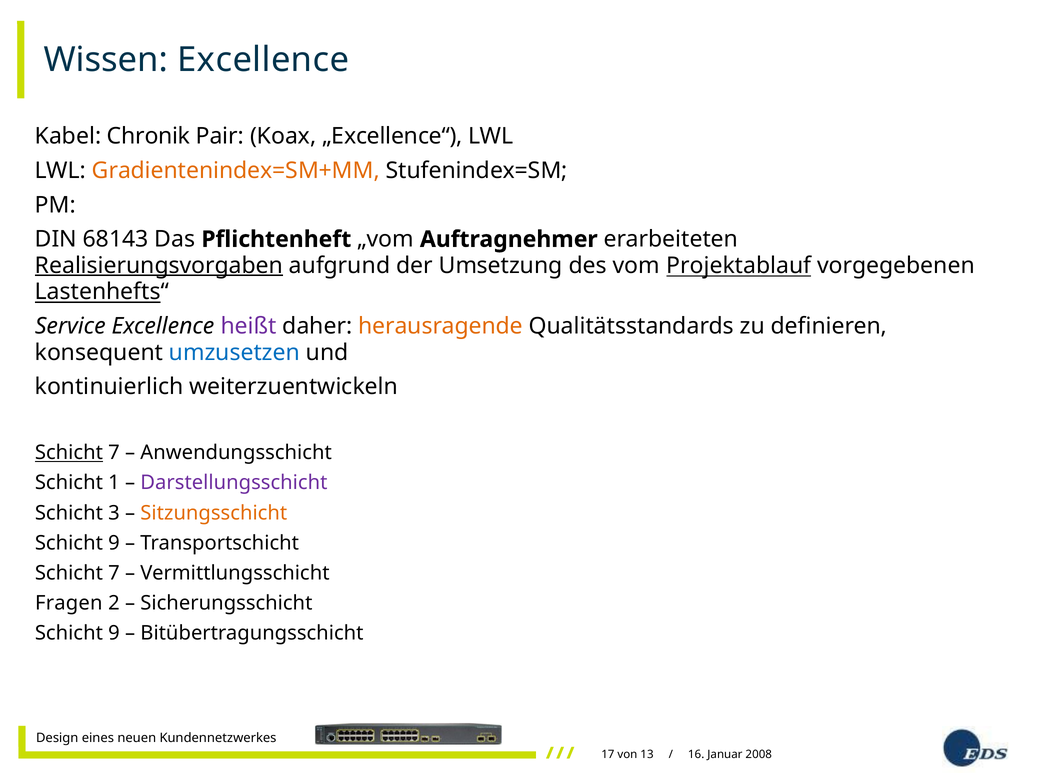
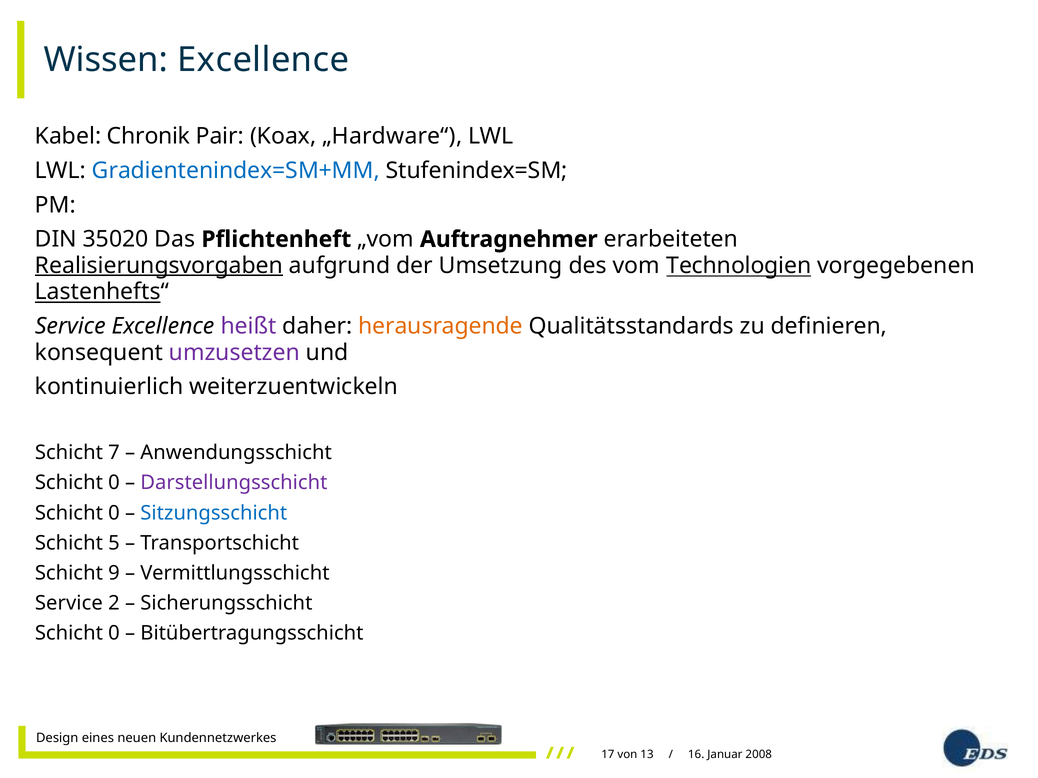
„Excellence“: „Excellence“ -> „Hardware“
Gradientenindex=SM+MM colour: orange -> blue
68143: 68143 -> 35020
Projektablauf: Projektablauf -> Technologien
umzusetzen colour: blue -> purple
Schicht at (69, 453) underline: present -> none
1 at (114, 483): 1 -> 0
3 at (114, 513): 3 -> 0
Sitzungsschicht colour: orange -> blue
9 at (114, 543): 9 -> 5
7 at (114, 573): 7 -> 9
Fragen at (69, 603): Fragen -> Service
9 at (114, 634): 9 -> 0
